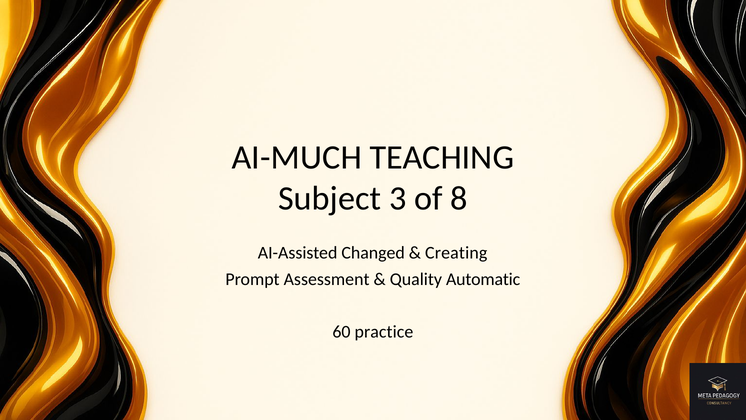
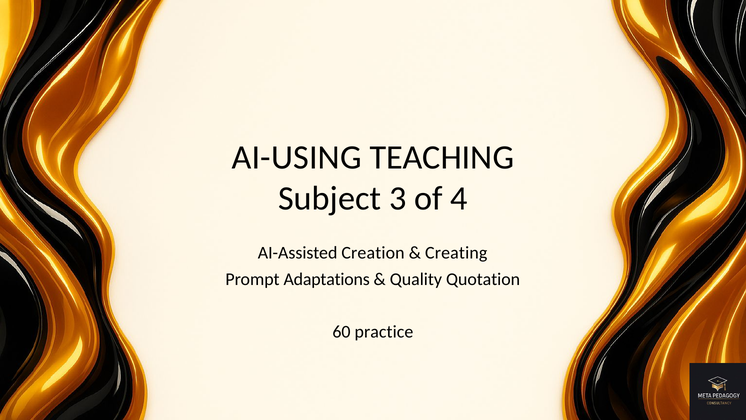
AI-MUCH: AI-MUCH -> AI-USING
8: 8 -> 4
Changed: Changed -> Creation
Assessment: Assessment -> Adaptations
Automatic: Automatic -> Quotation
